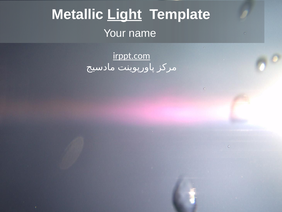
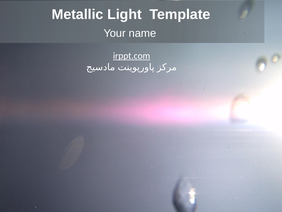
Light underline: present -> none
